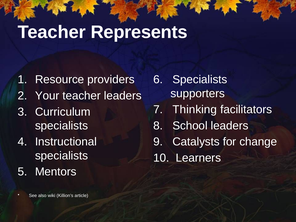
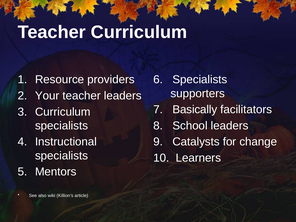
Teacher Represents: Represents -> Curriculum
Thinking: Thinking -> Basically
